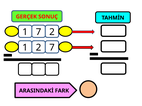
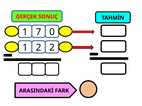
7 2: 2 -> 0
2 7: 7 -> 2
